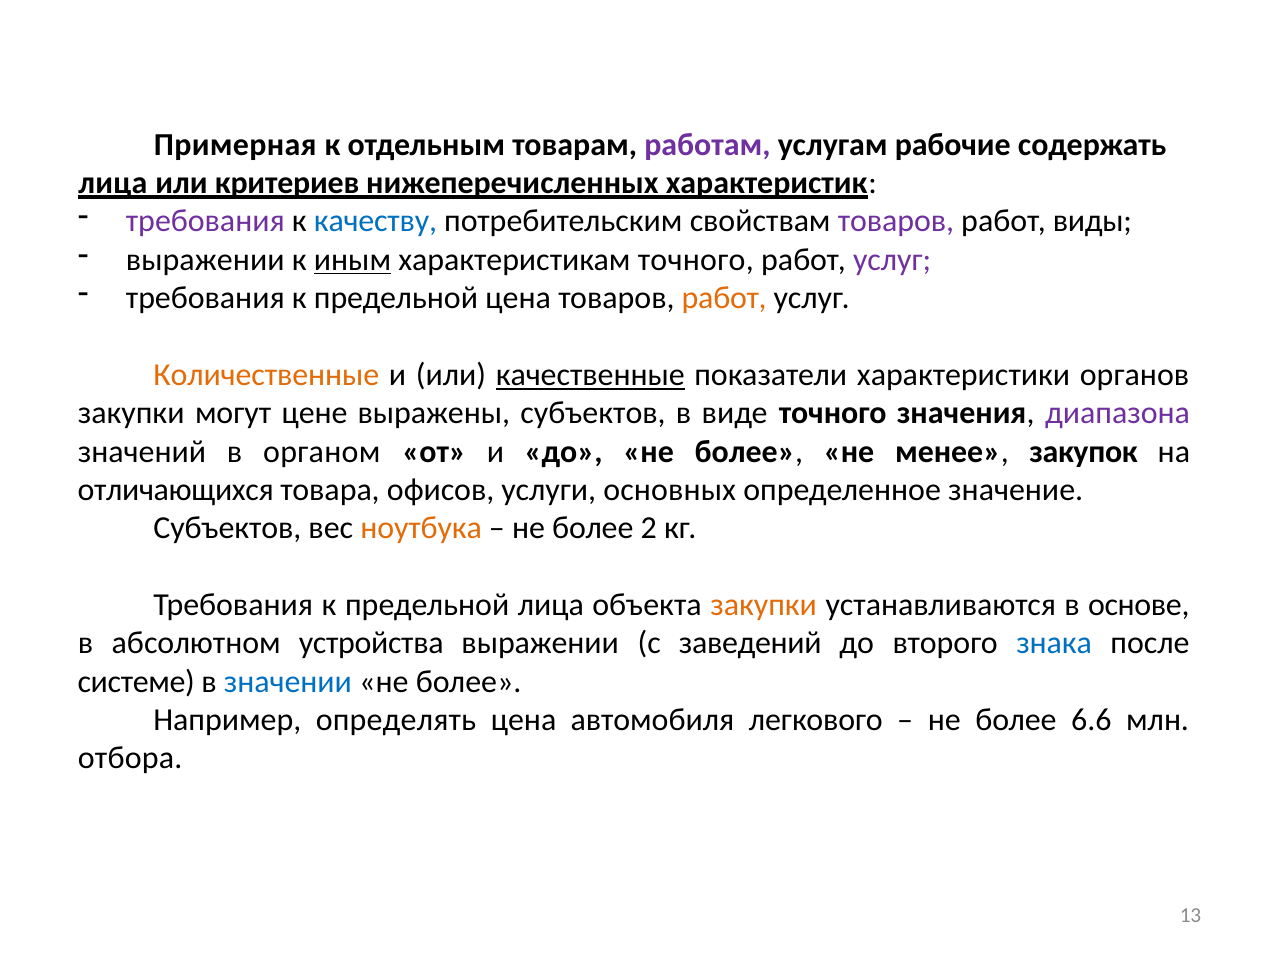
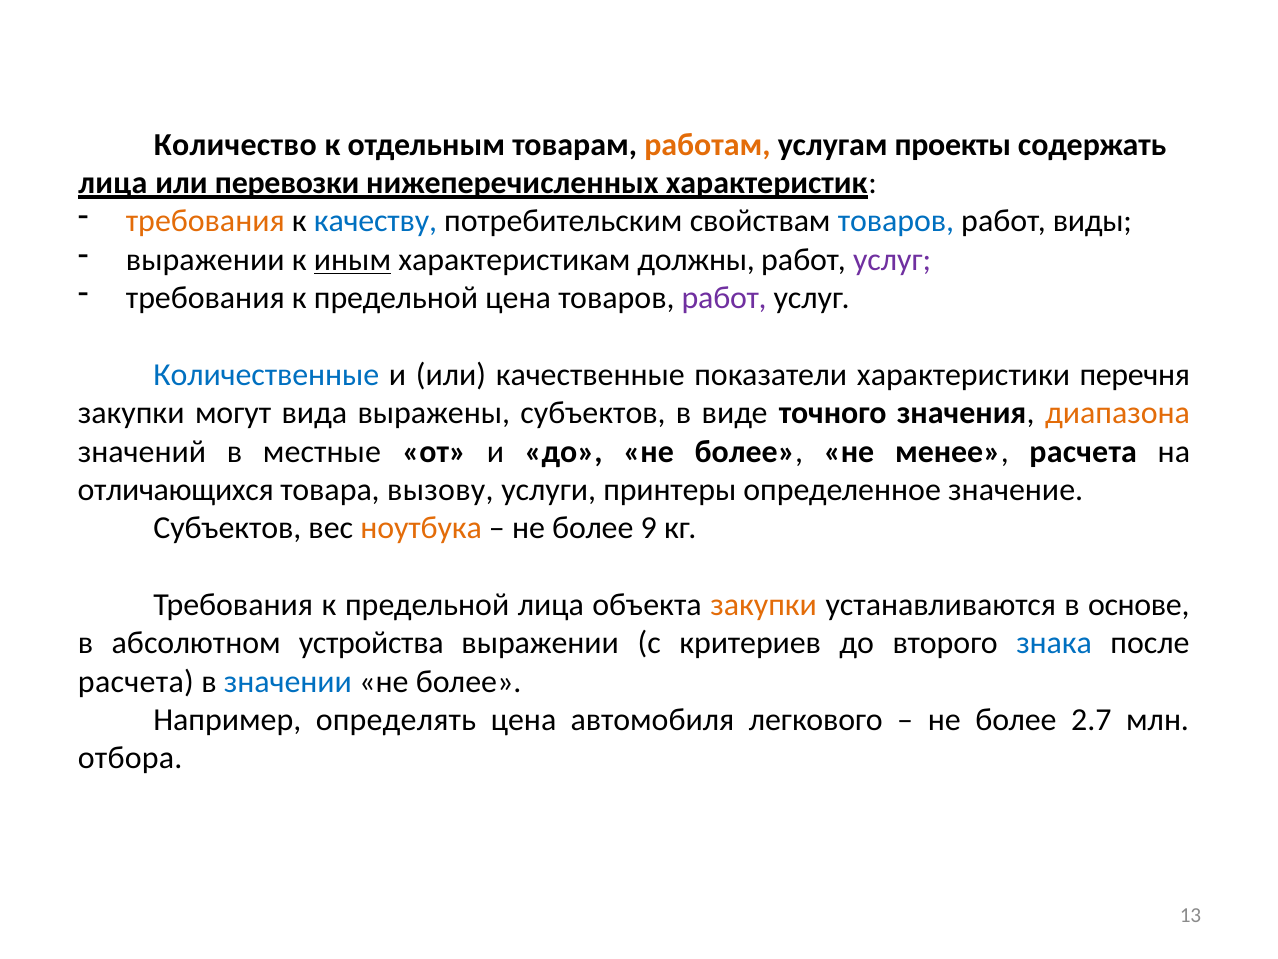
Примерная: Примерная -> Количество
работам colour: purple -> orange
рабочие: рабочие -> проекты
критериев: критериев -> перевозки
требования at (205, 221) colour: purple -> orange
товаров at (896, 221) colour: purple -> blue
характеристикам точного: точного -> должны
работ at (724, 298) colour: orange -> purple
Количественные colour: orange -> blue
качественные underline: present -> none
органов: органов -> перечня
цене: цене -> вида
диапазона colour: purple -> orange
органом: органом -> местные
менее закупок: закупок -> расчета
офисов: офисов -> вызову
основных: основных -> принтеры
2: 2 -> 9
заведений: заведений -> критериев
системе at (136, 681): системе -> расчета
6.6: 6.6 -> 2.7
